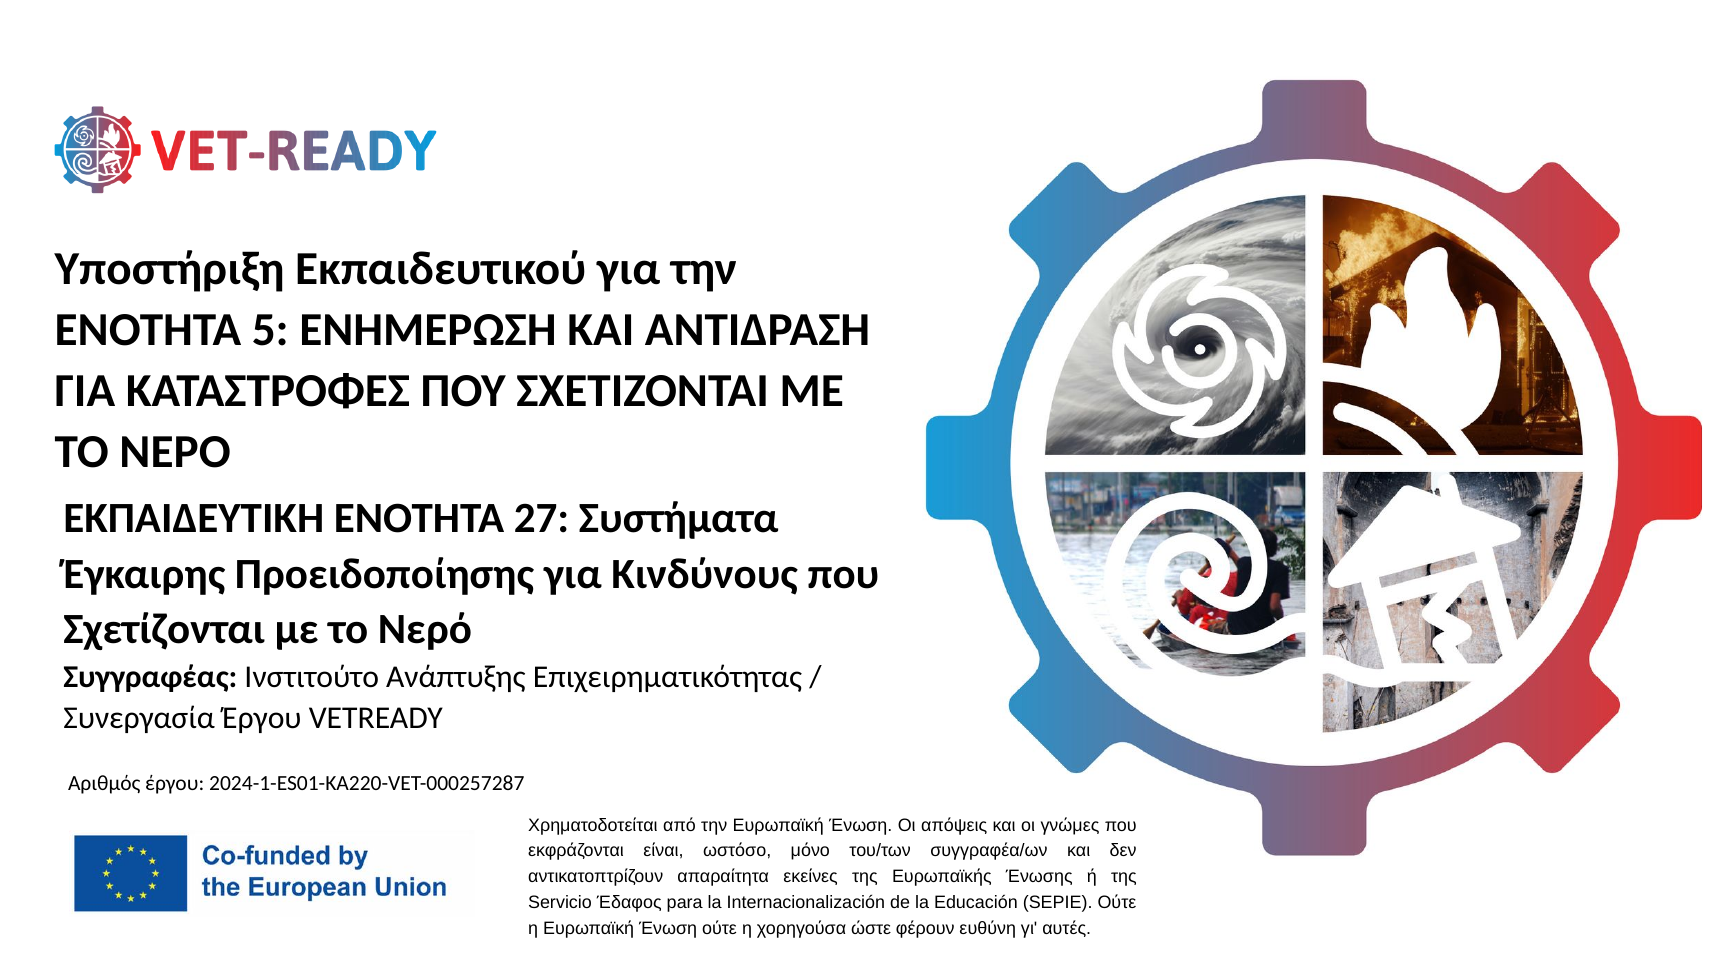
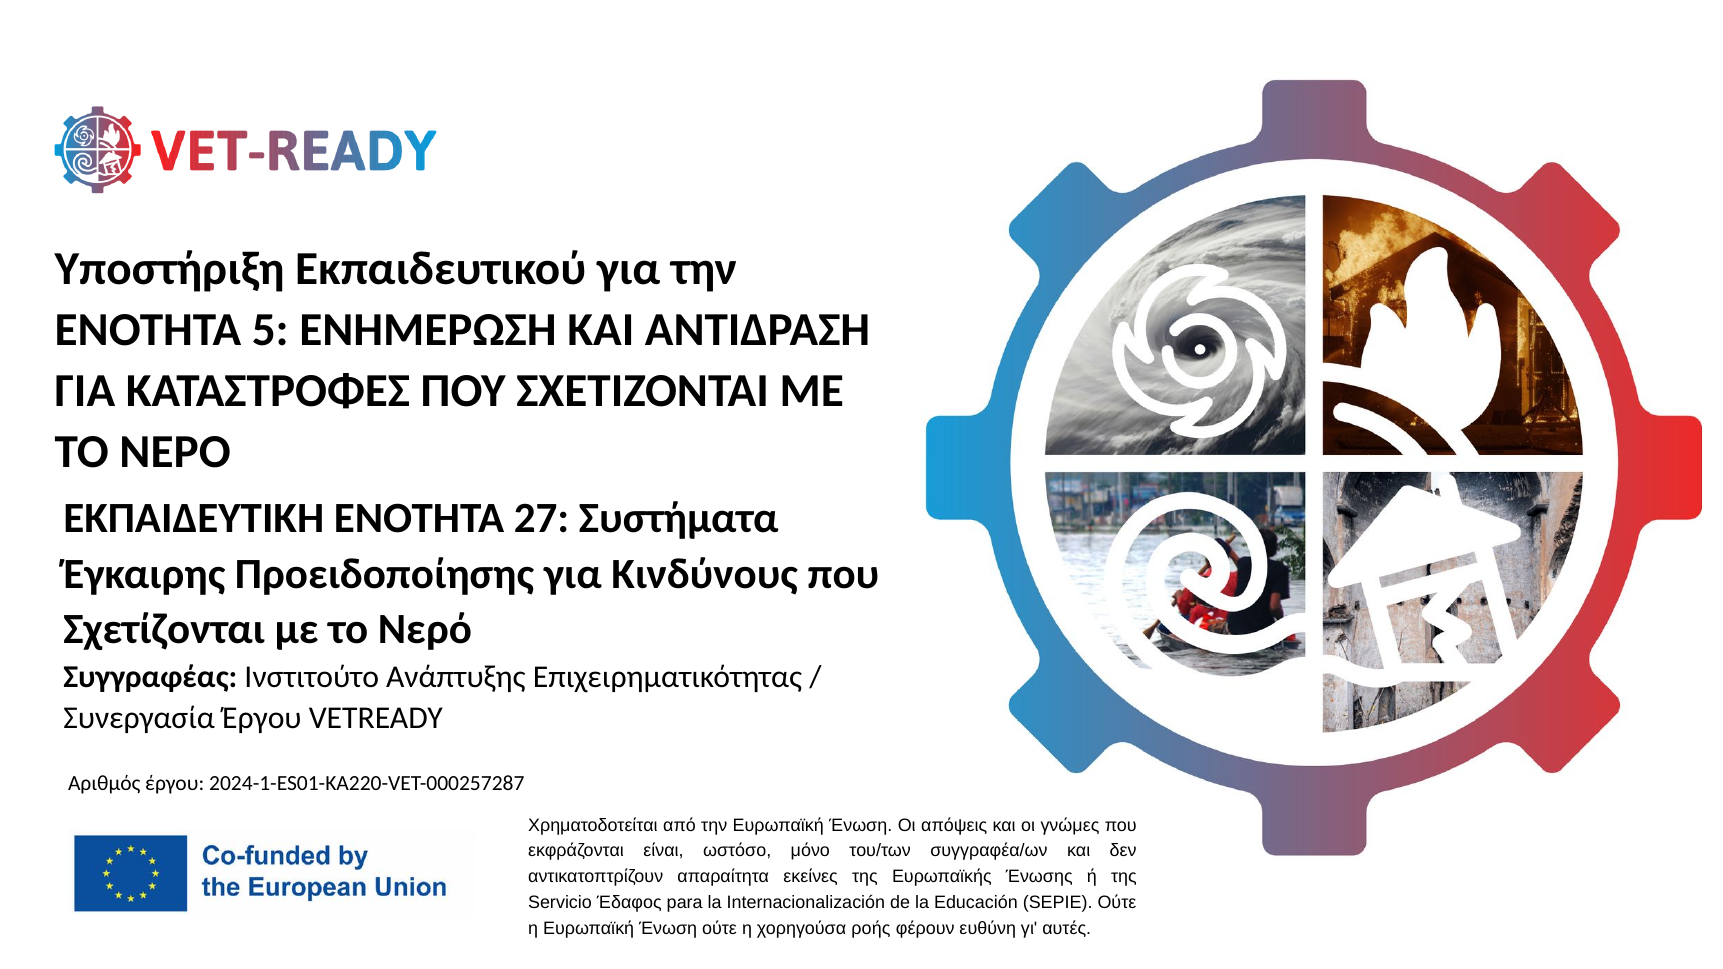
ώστε: ώστε -> ροής
